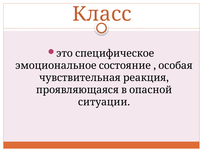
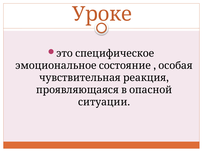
Класс: Класс -> Уроке
